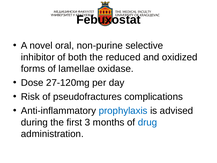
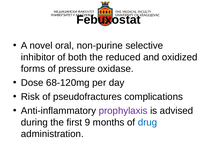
lamellae: lamellae -> pressure
27-120mg: 27-120mg -> 68-120mg
prophylaxis colour: blue -> purple
3: 3 -> 9
